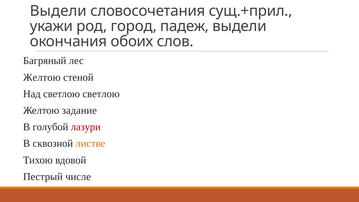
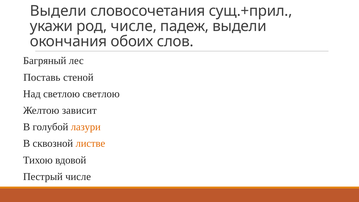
род город: город -> числе
Желтою at (42, 77): Желтою -> Поставь
задание: задание -> зависит
лазури colour: red -> orange
